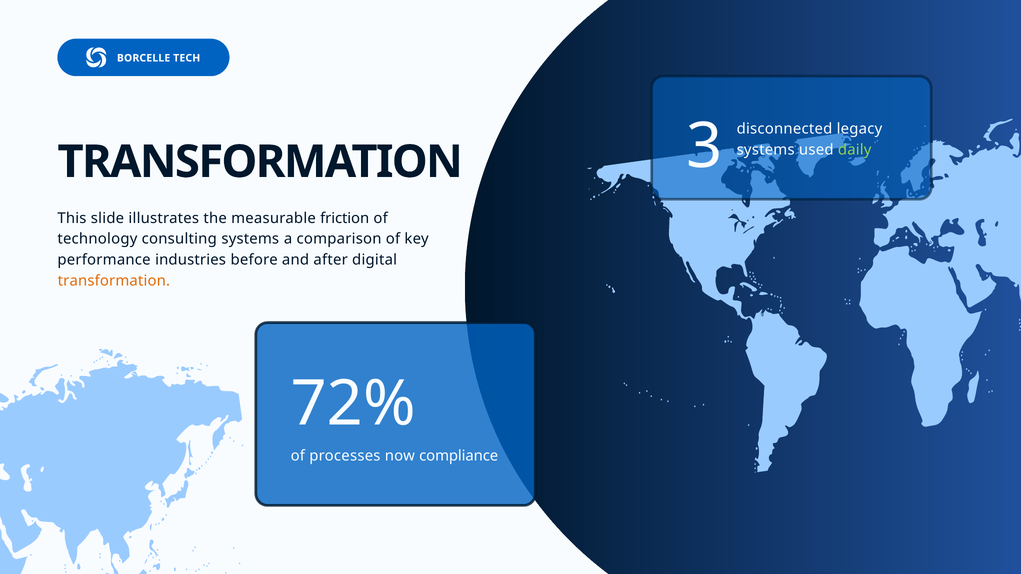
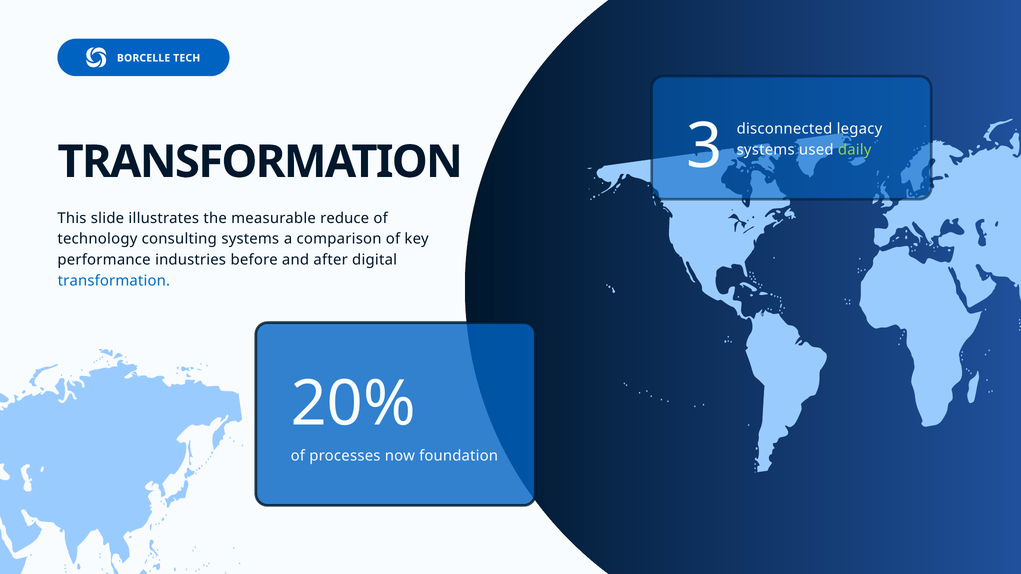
friction: friction -> reduce
transformation at (114, 281) colour: orange -> blue
72%: 72% -> 20%
compliance: compliance -> foundation
